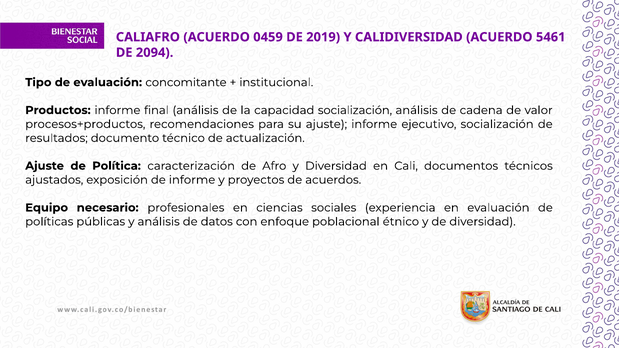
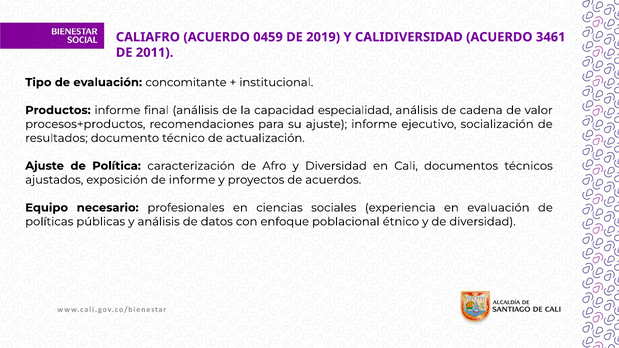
5461: 5461 -> 3461
2094: 2094 -> 2011
capacidad socialización: socialización -> especialidad
